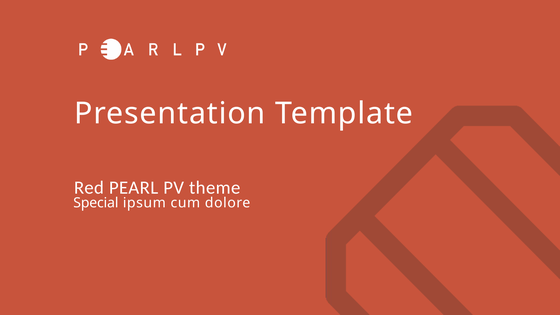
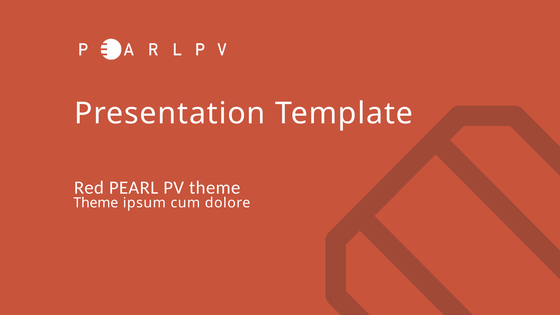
Special at (96, 203): Special -> Theme
